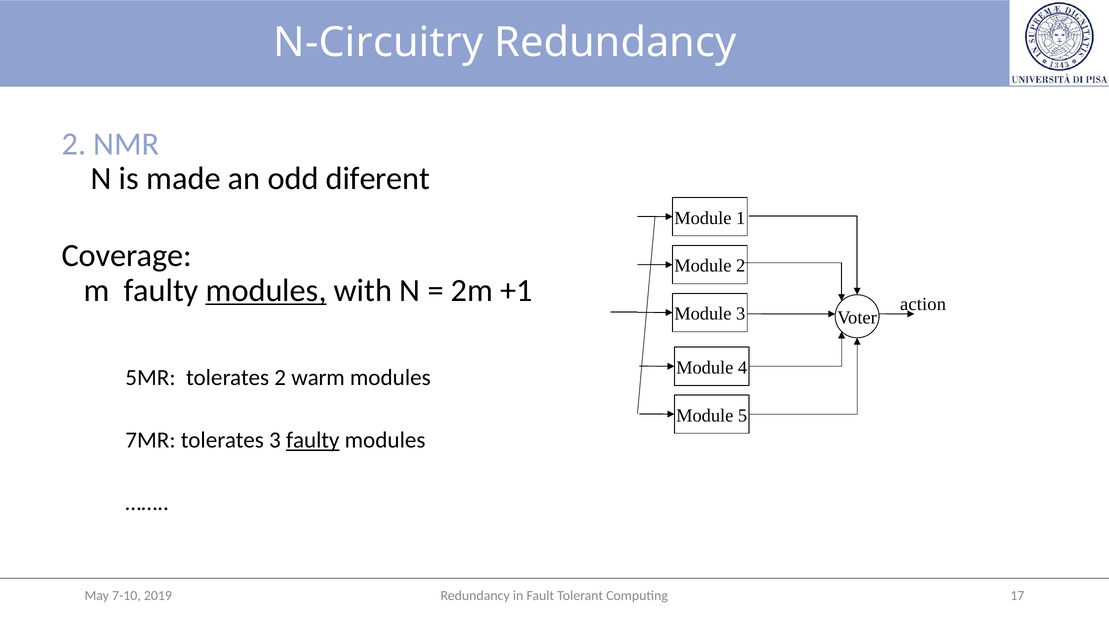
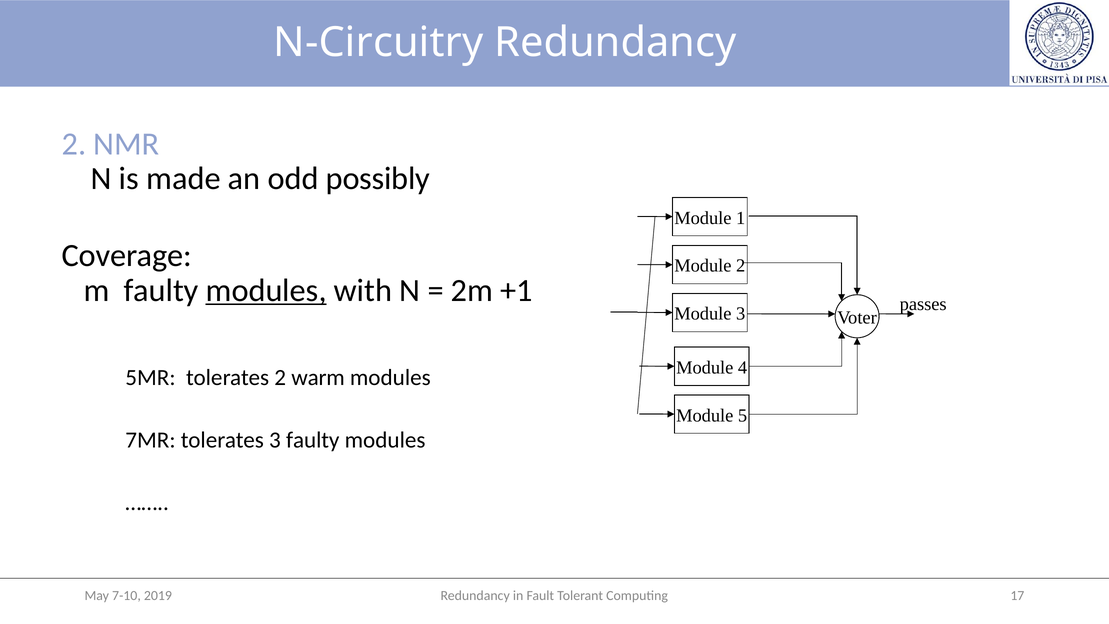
diferent: diferent -> possibly
action: action -> passes
faulty at (313, 440) underline: present -> none
